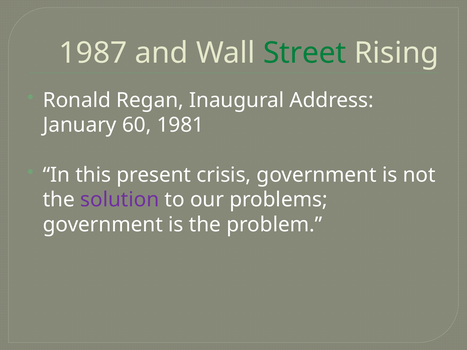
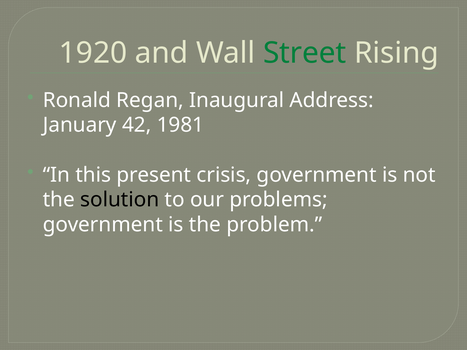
1987: 1987 -> 1920
60: 60 -> 42
solution colour: purple -> black
